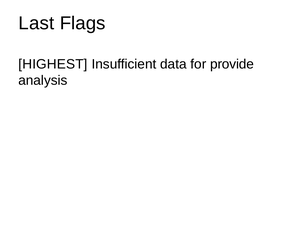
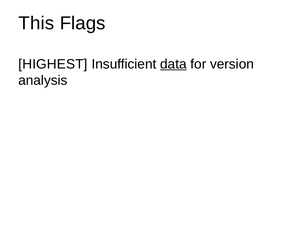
Last: Last -> This
data underline: none -> present
provide: provide -> version
